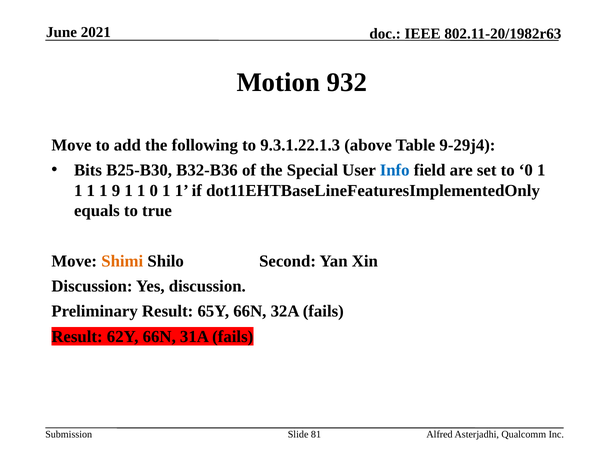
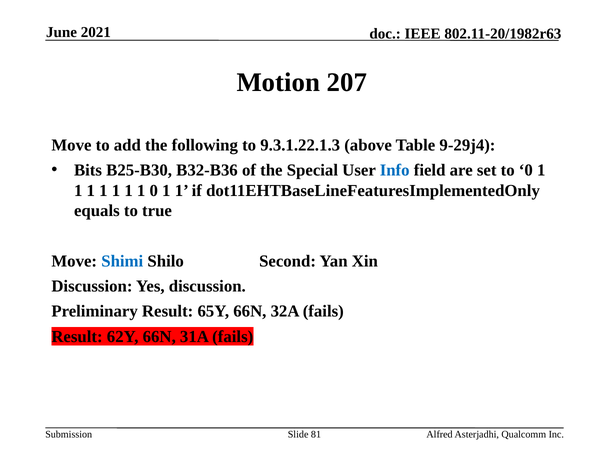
932: 932 -> 207
9 at (116, 190): 9 -> 1
Shimi colour: orange -> blue
